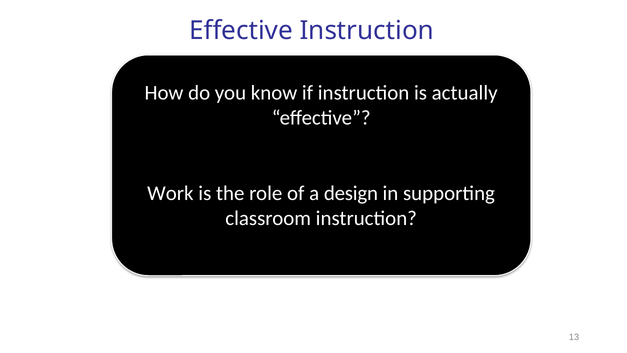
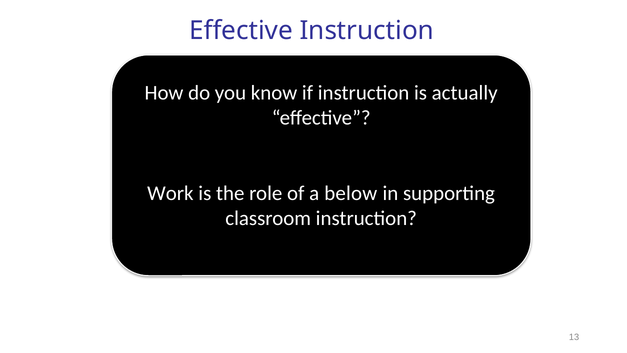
design: design -> below
